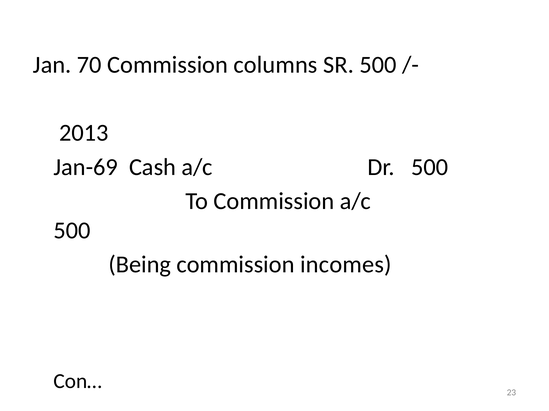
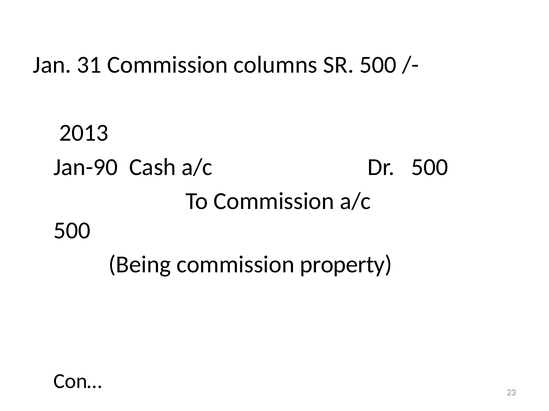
70: 70 -> 31
Jan-69: Jan-69 -> Jan-90
incomes: incomes -> property
